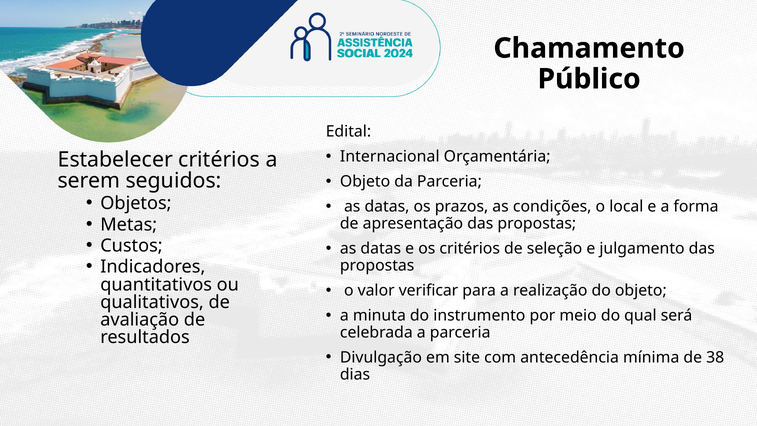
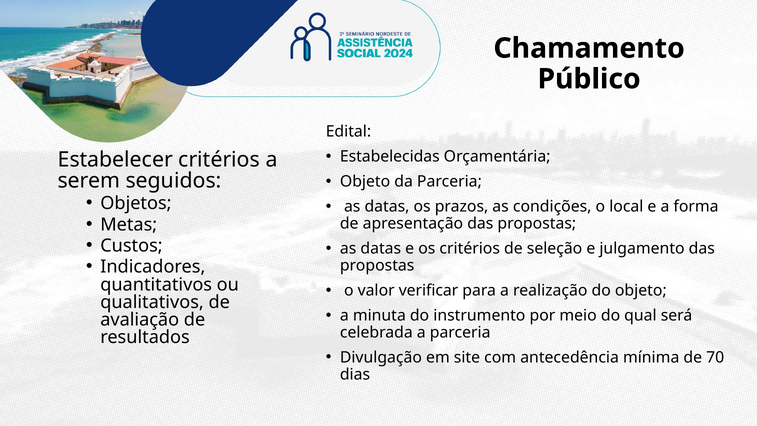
Internacional: Internacional -> Estabelecidas
38: 38 -> 70
